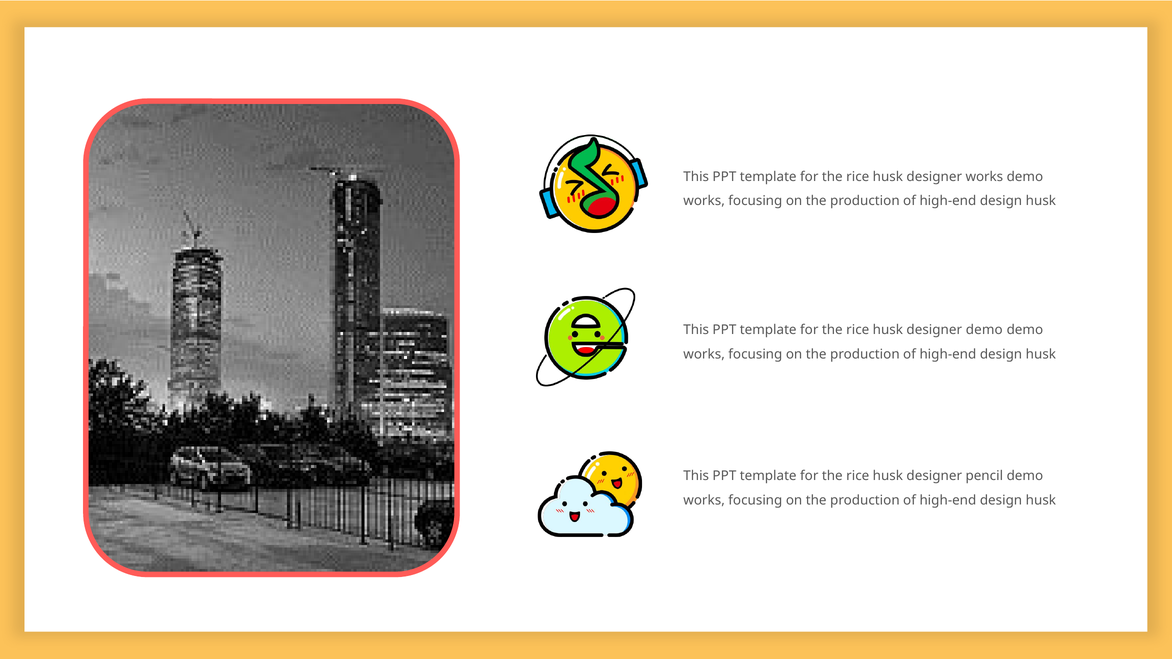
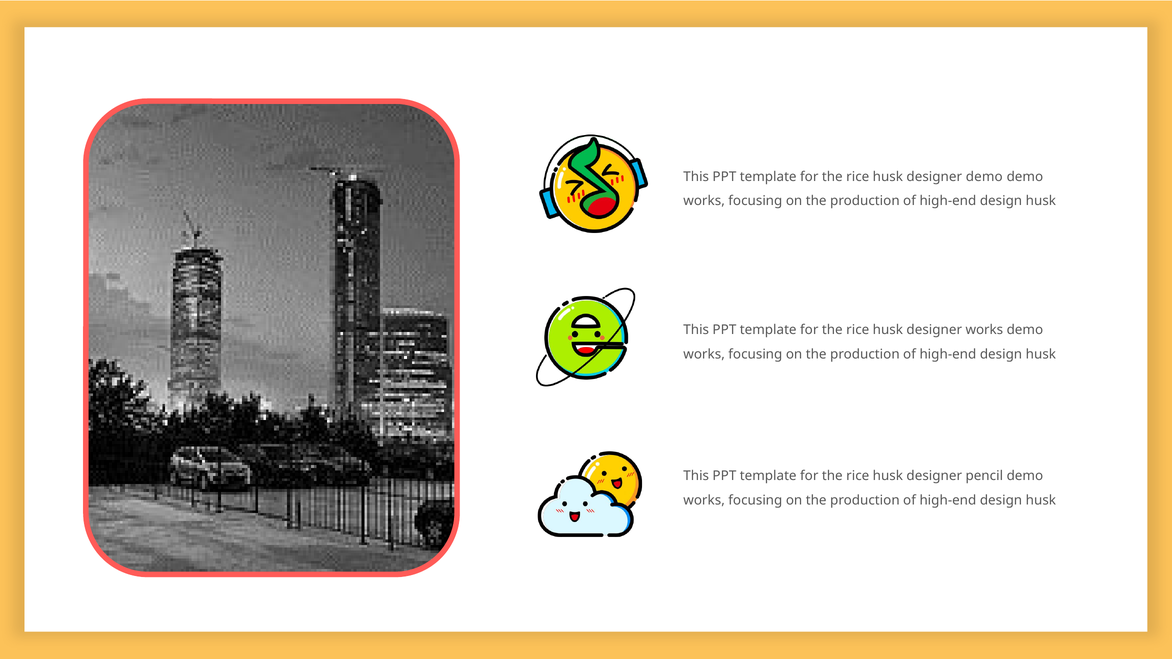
designer works: works -> demo
designer demo: demo -> works
